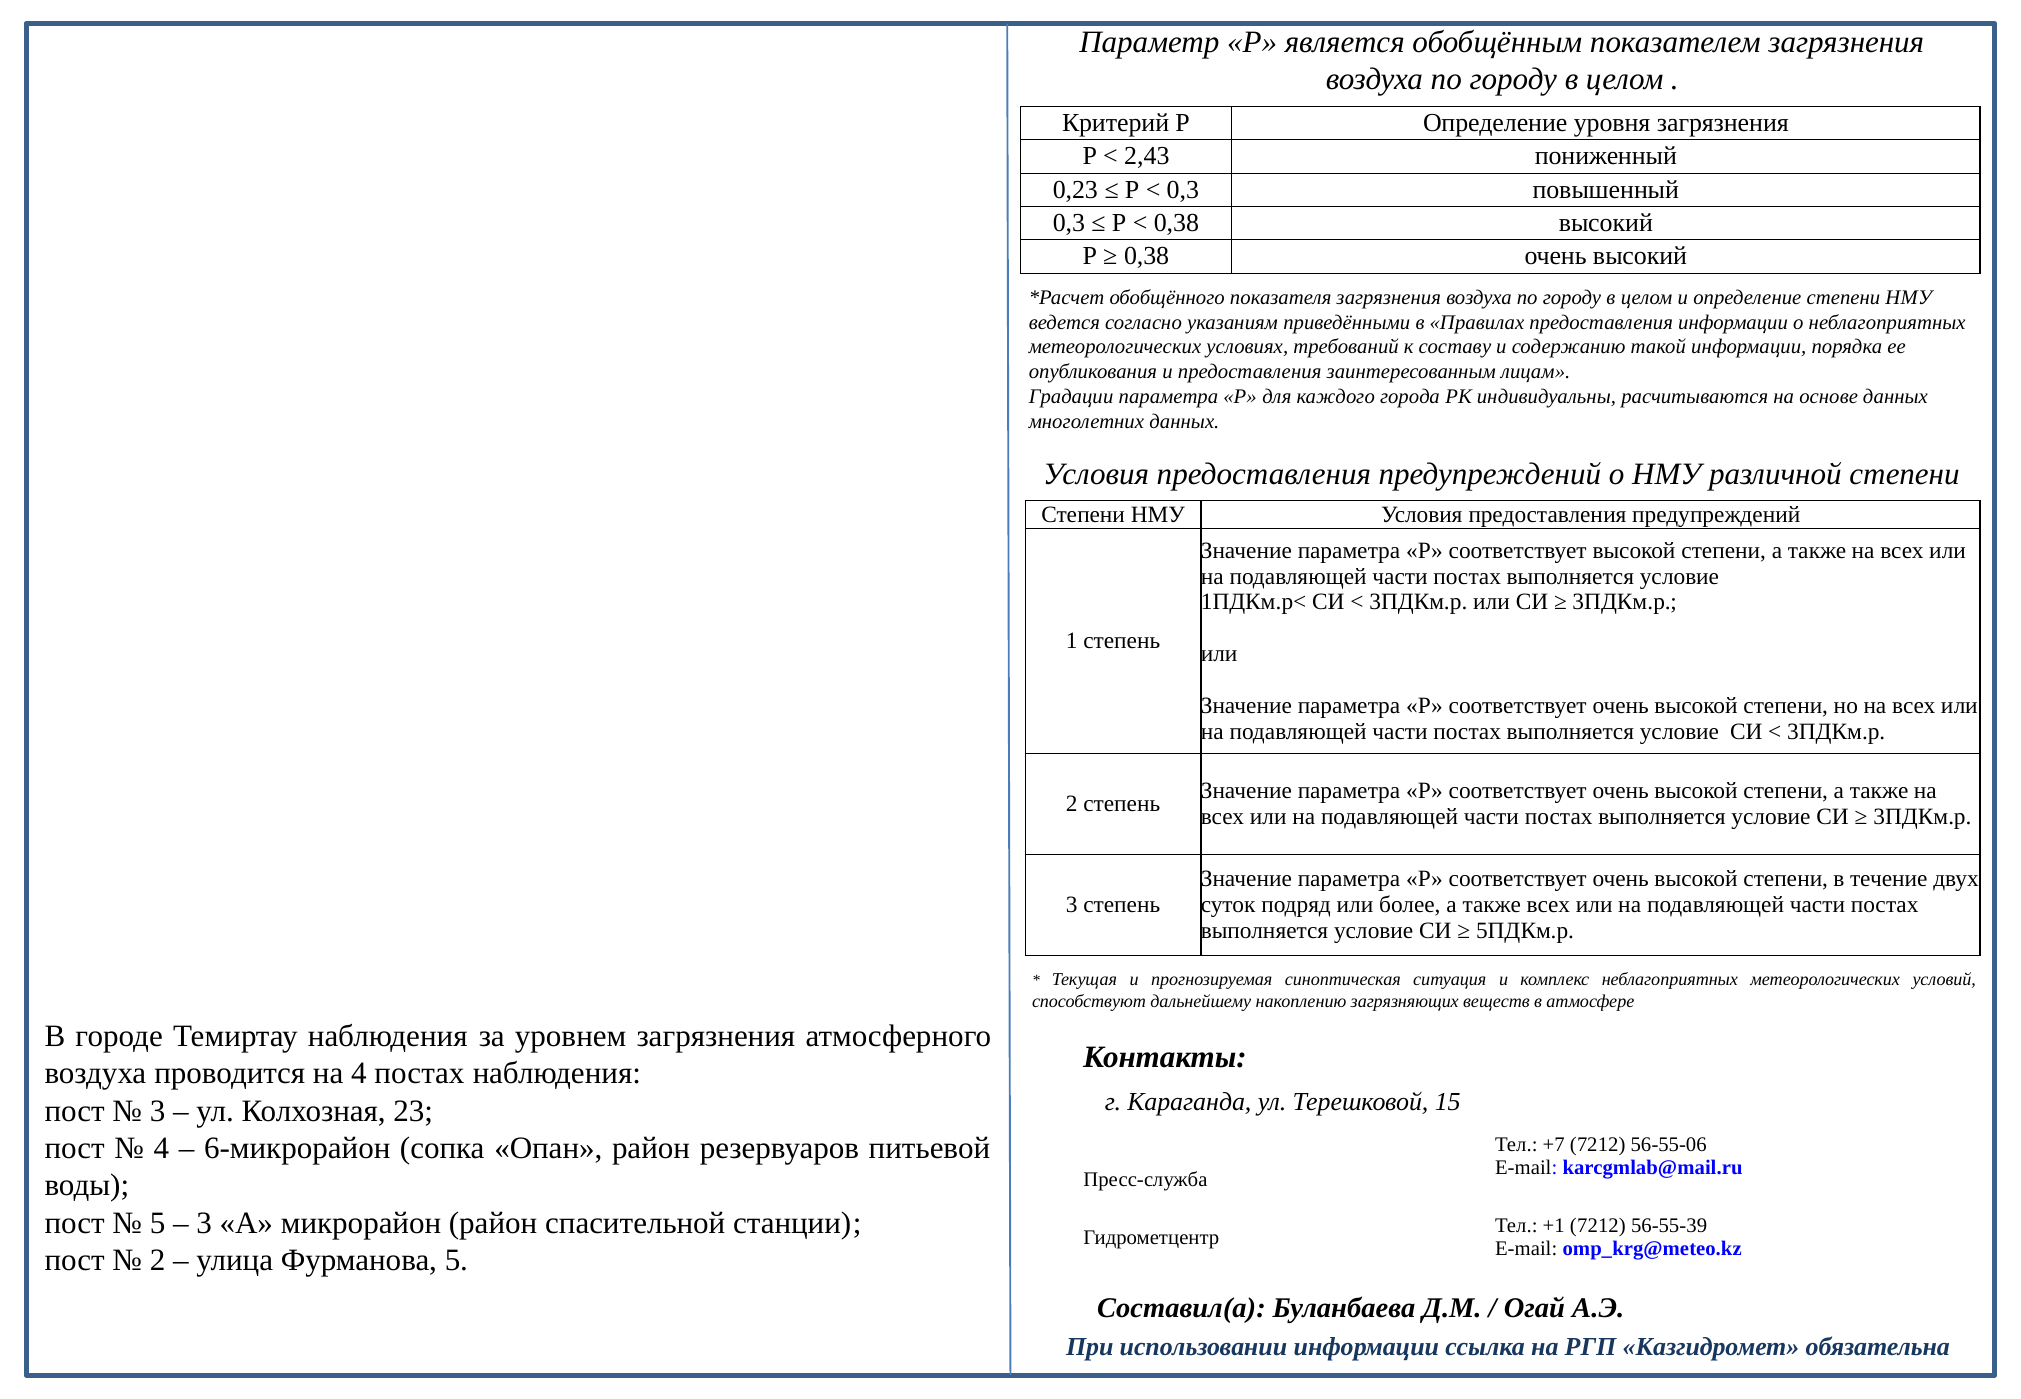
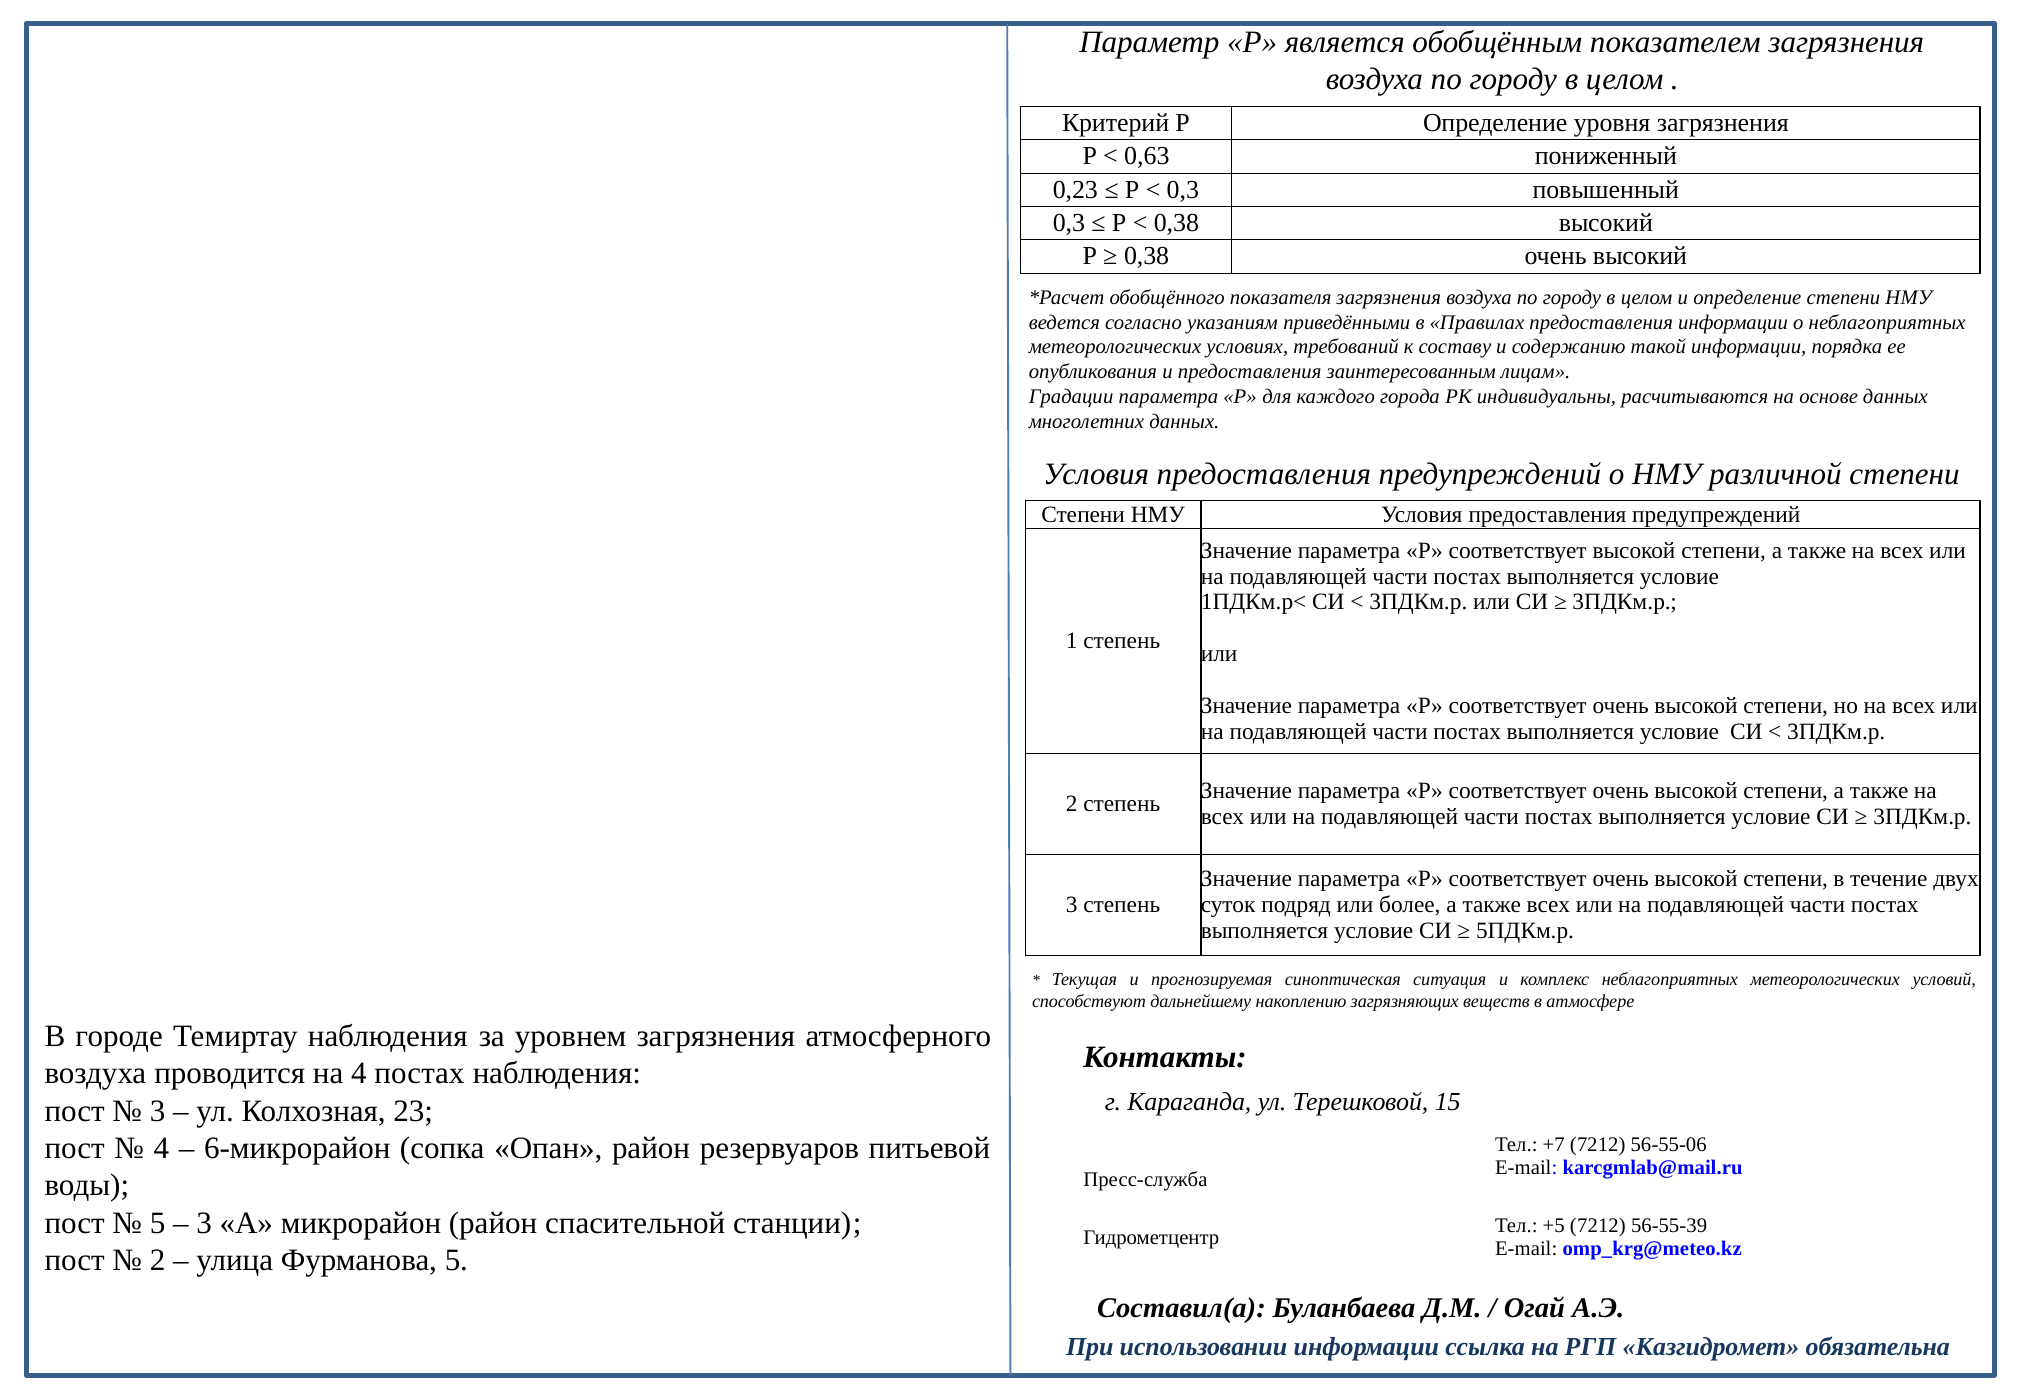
2,43: 2,43 -> 0,63
+1: +1 -> +5
